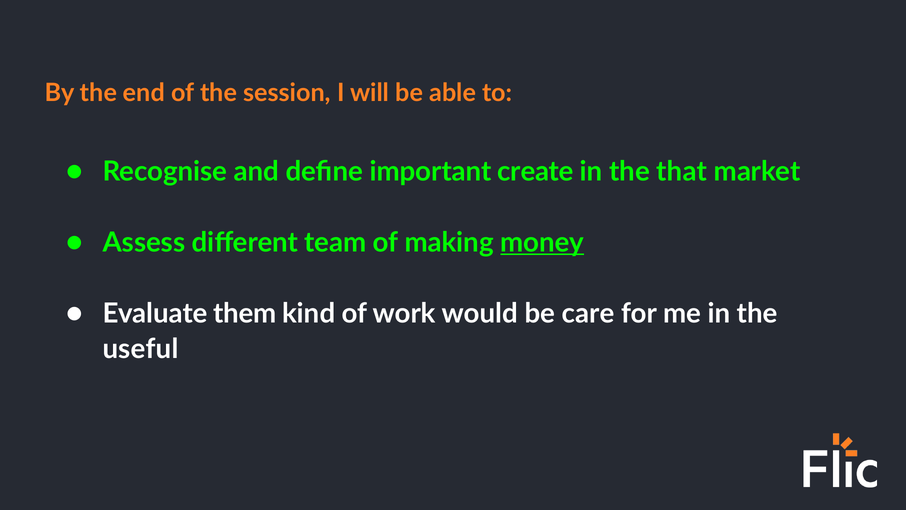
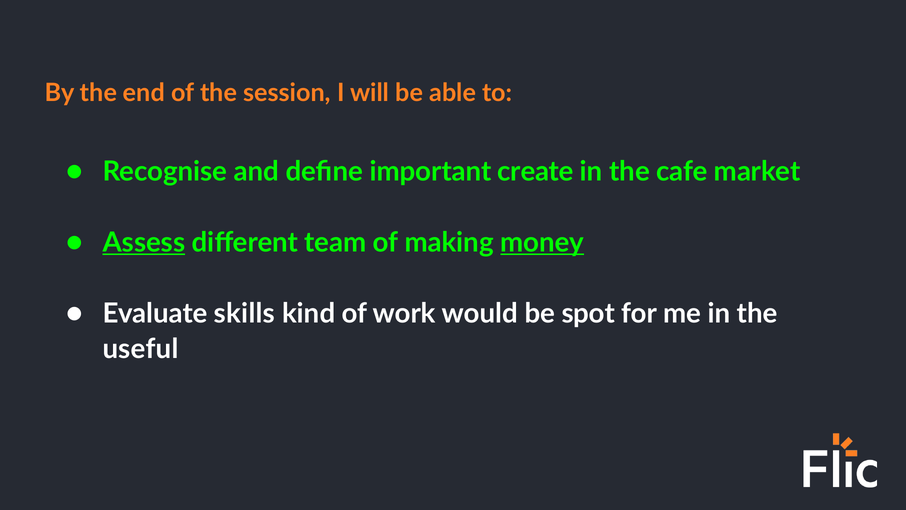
that: that -> cafe
Assess underline: none -> present
them: them -> skills
care: care -> spot
